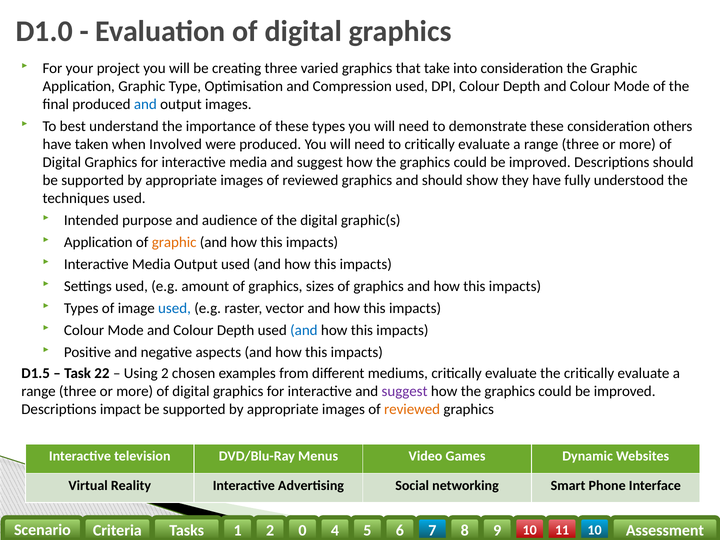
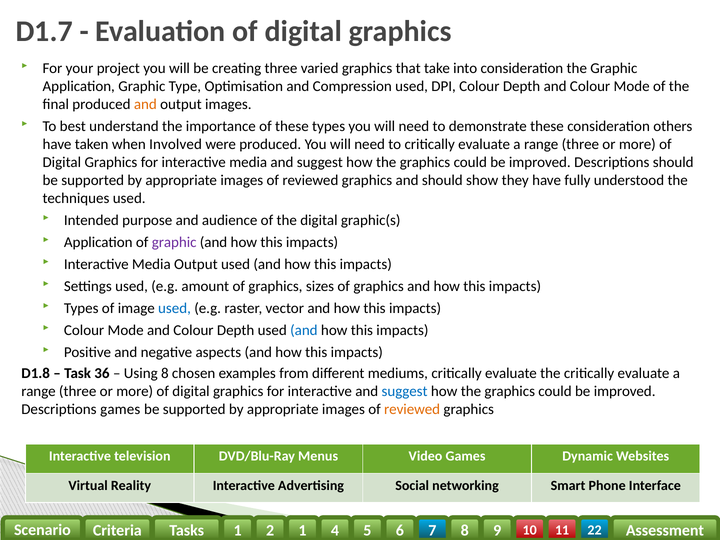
D1.0: D1.0 -> D1.7
and at (145, 104) colour: blue -> orange
graphic at (174, 242) colour: orange -> purple
D1.5: D1.5 -> D1.8
22: 22 -> 36
Using 2: 2 -> 8
suggest at (405, 391) colour: purple -> blue
Descriptions impact: impact -> games
0 at (303, 530): 0 -> 1
10 at (595, 530): 10 -> 22
